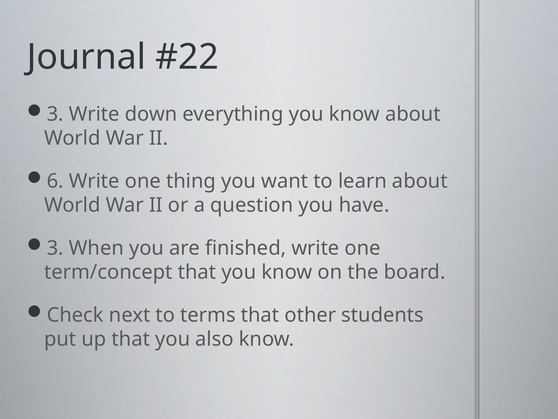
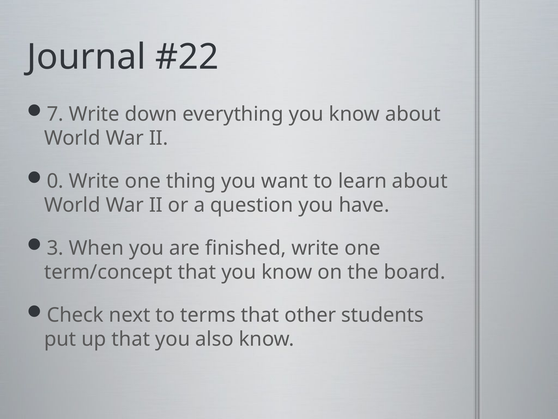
3 at (55, 114): 3 -> 7
6: 6 -> 0
